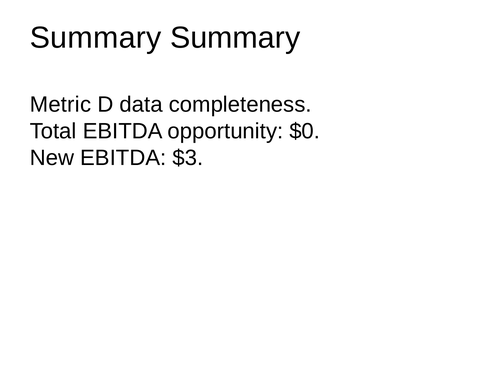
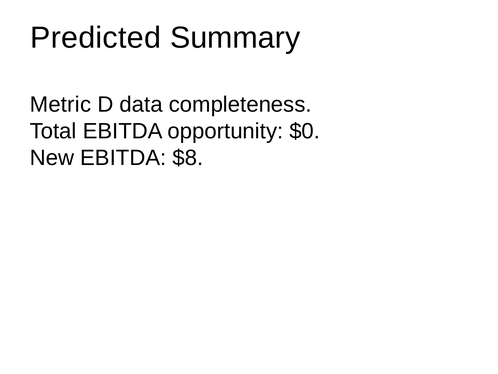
Summary at (96, 38): Summary -> Predicted
$3: $3 -> $8
